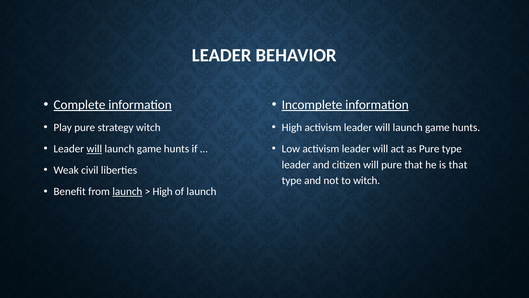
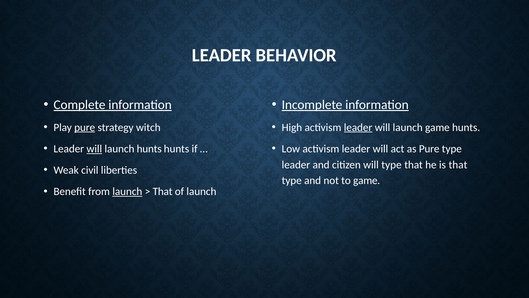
pure at (85, 127) underline: none -> present
leader at (358, 127) underline: none -> present
game at (149, 149): game -> hunts
will pure: pure -> type
to witch: witch -> game
High at (163, 191): High -> That
